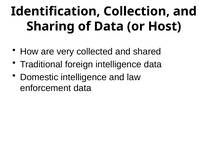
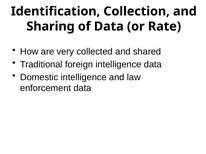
Host: Host -> Rate
